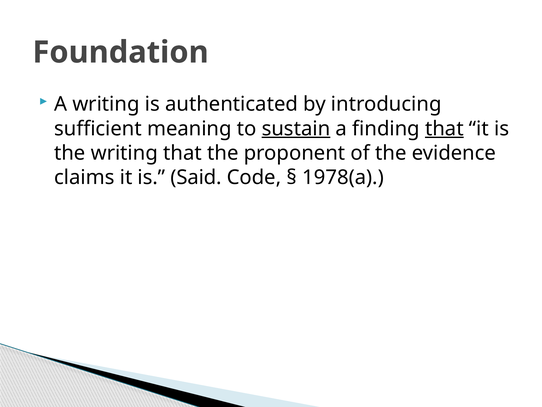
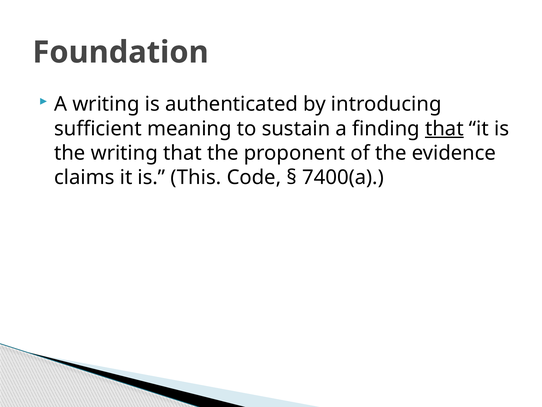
sustain underline: present -> none
Said: Said -> This
1978(a: 1978(a -> 7400(a
